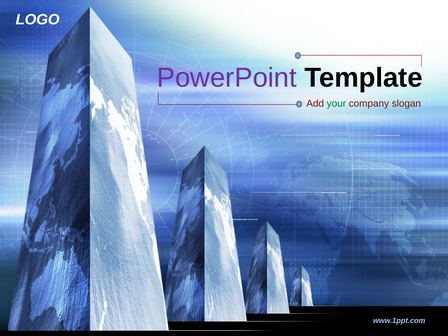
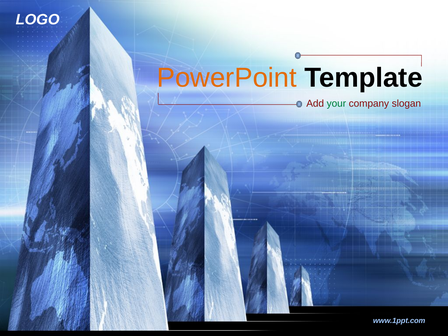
PowerPoint colour: purple -> orange
